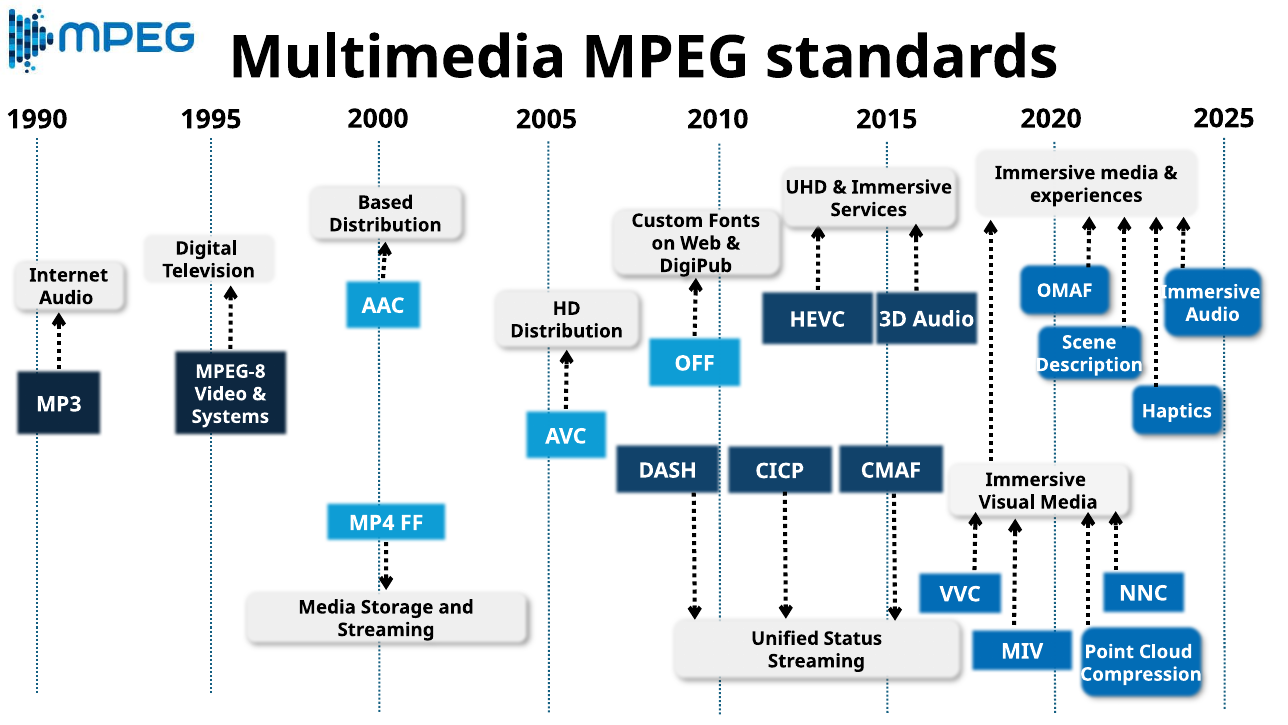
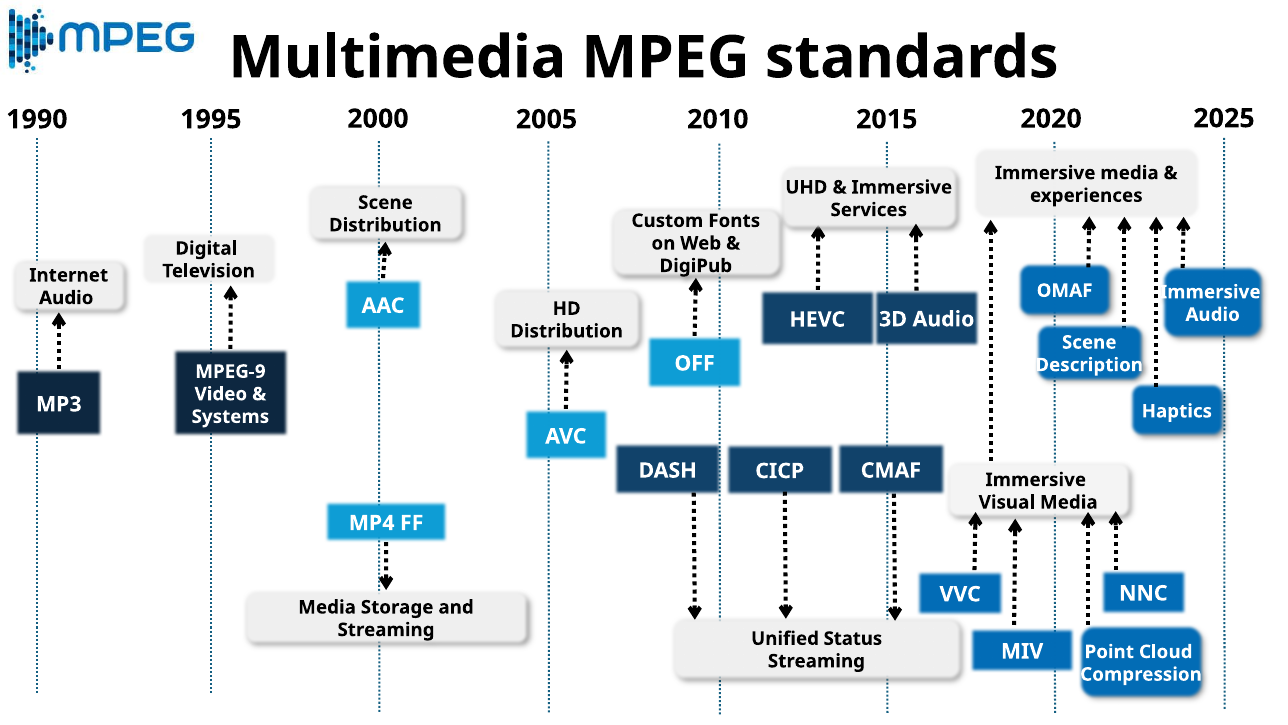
Based at (386, 202): Based -> Scene
MPEG-8: MPEG-8 -> MPEG-9
